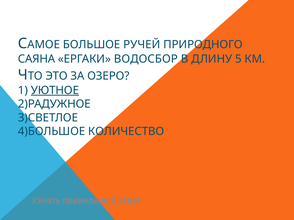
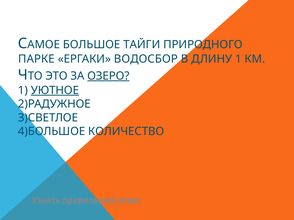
РУЧЕЙ: РУЧЕЙ -> ТАЙГИ
САЯНА: САЯНА -> ПАРКЕ
ДЛИНУ 5: 5 -> 1
ОЗЕРО underline: none -> present
